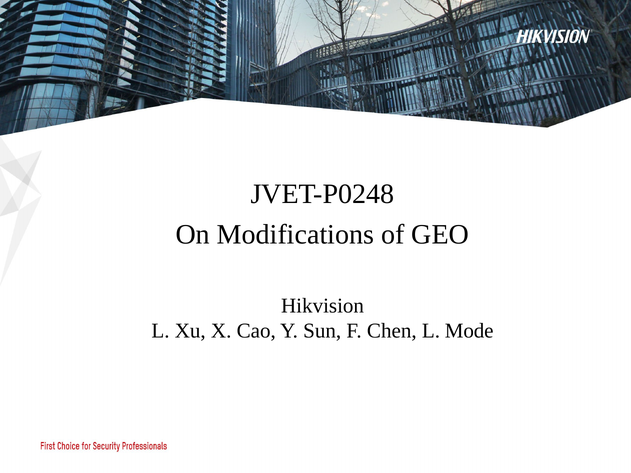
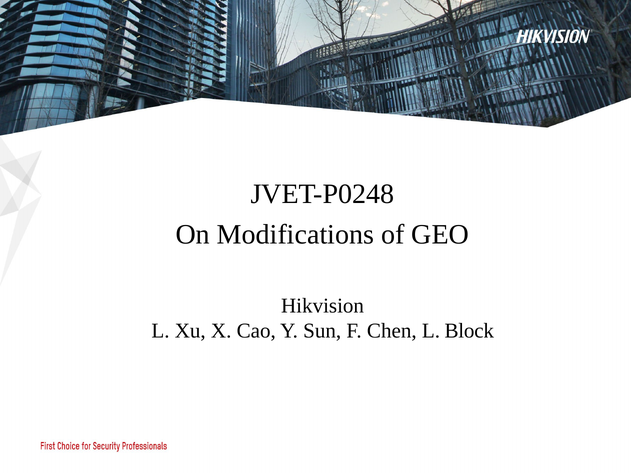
Mode: Mode -> Block
